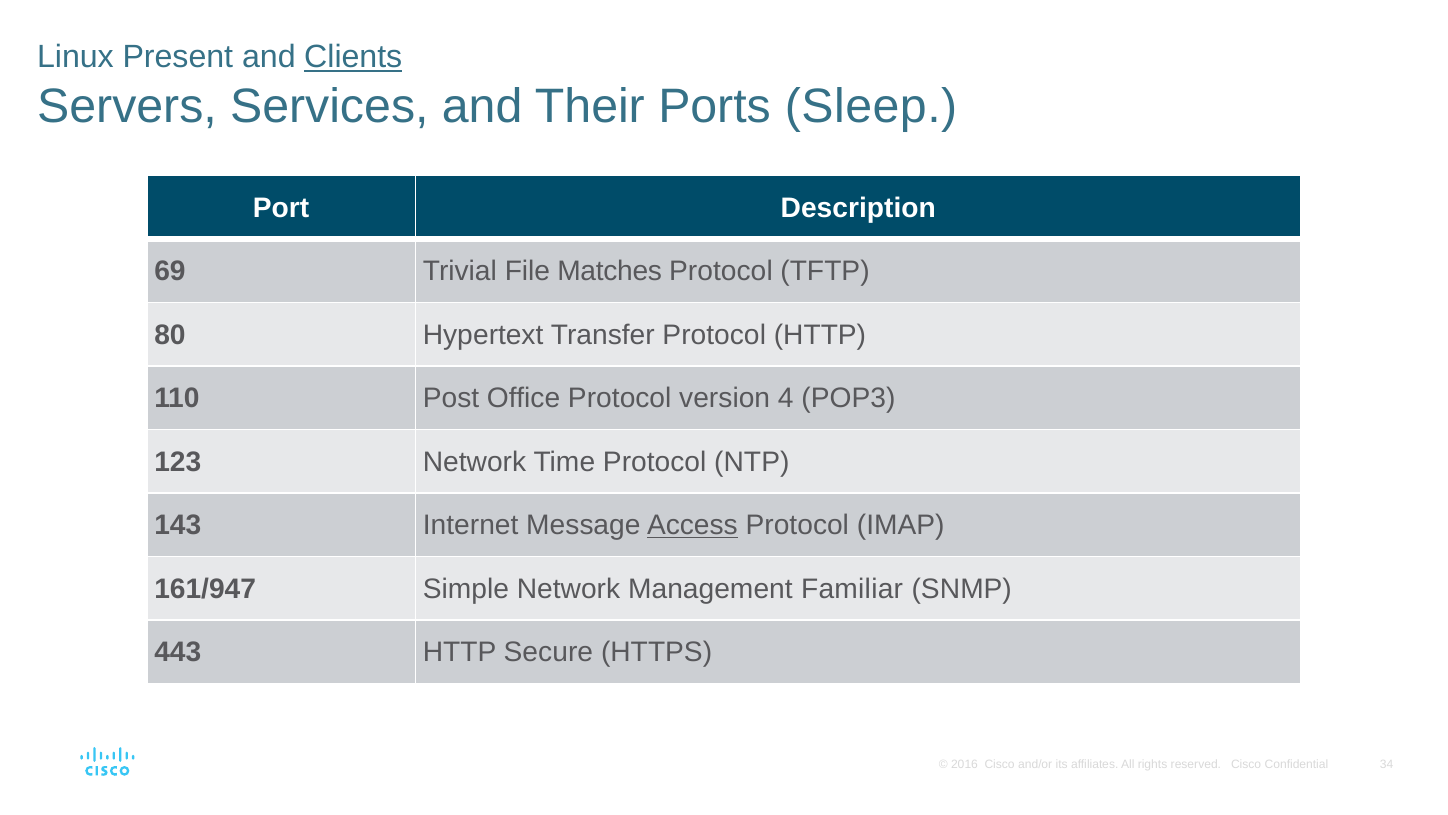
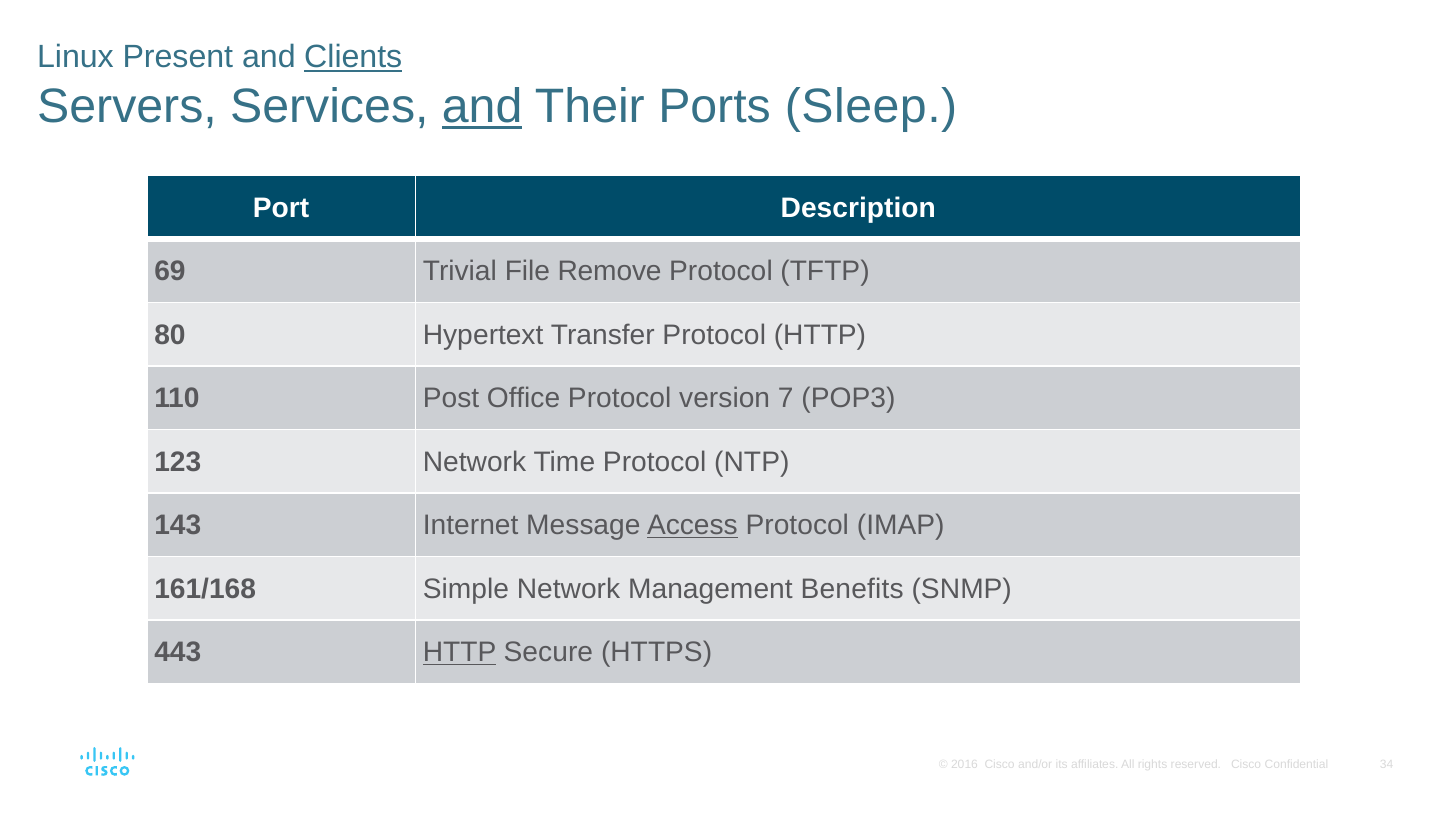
and at (482, 106) underline: none -> present
Matches: Matches -> Remove
4: 4 -> 7
161/947: 161/947 -> 161/168
Familiar: Familiar -> Benefits
HTTP at (460, 652) underline: none -> present
